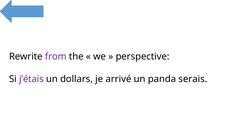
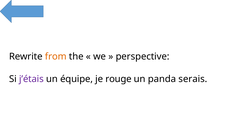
from colour: purple -> orange
dollars: dollars -> équipe
arrivé: arrivé -> rouge
